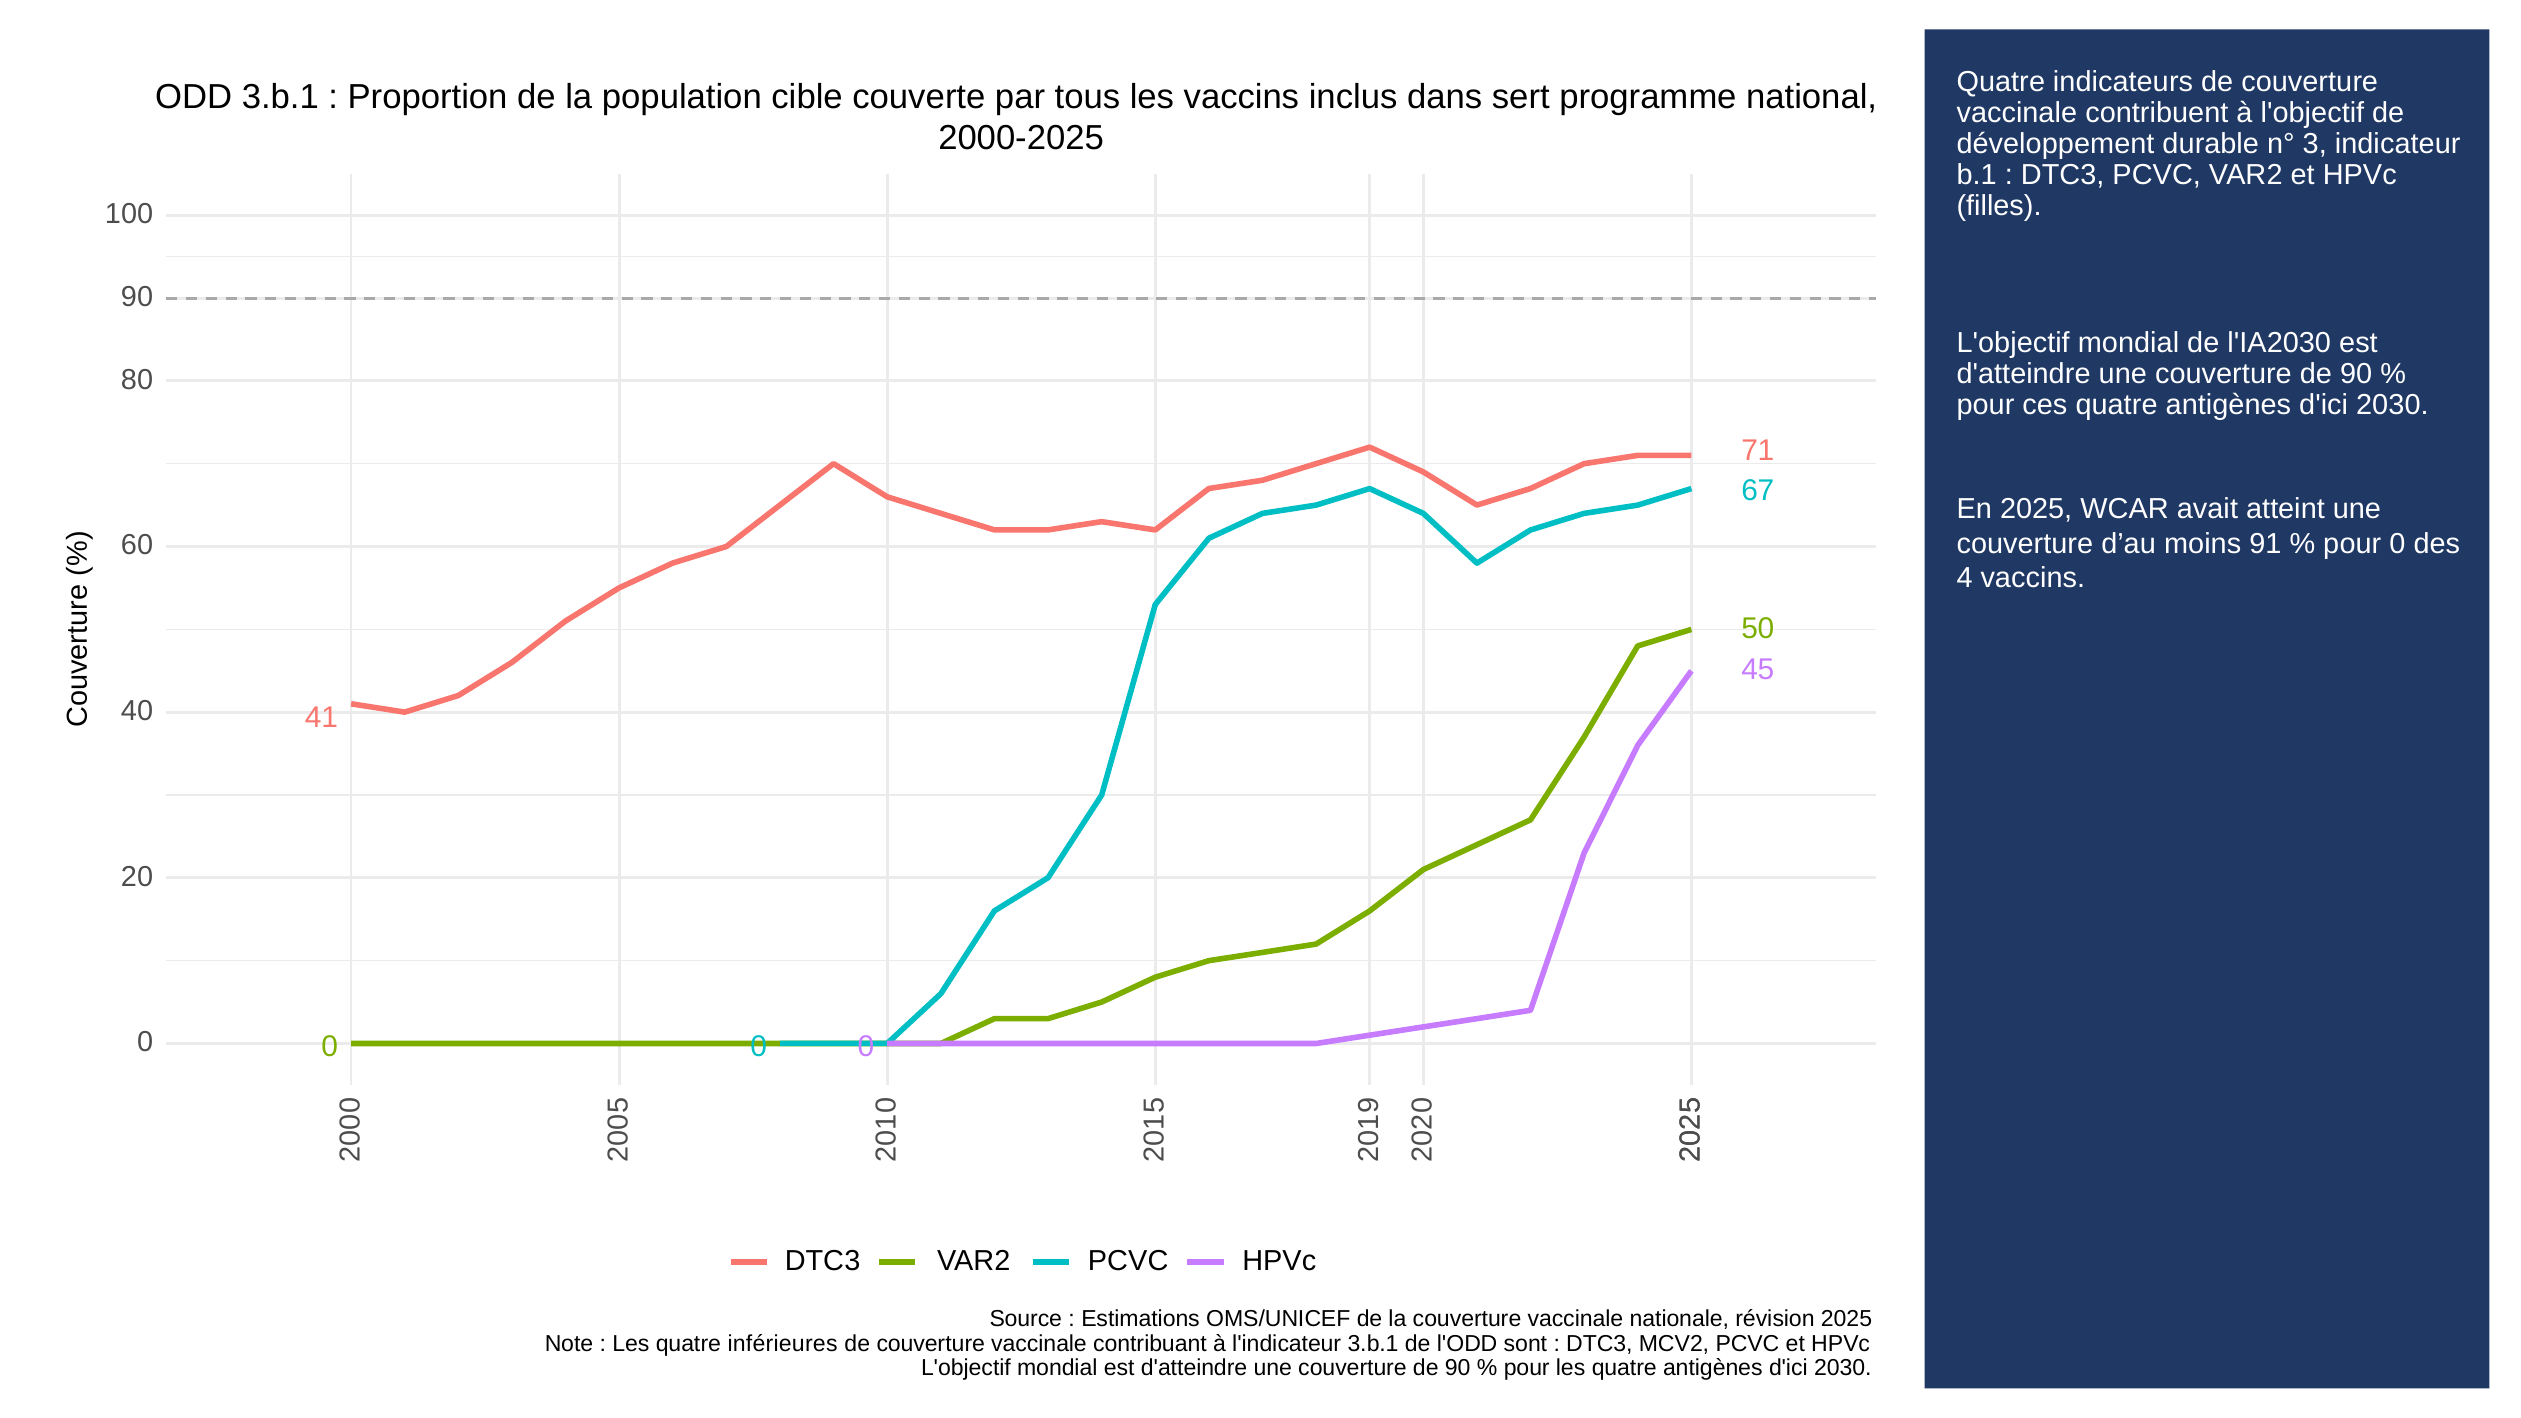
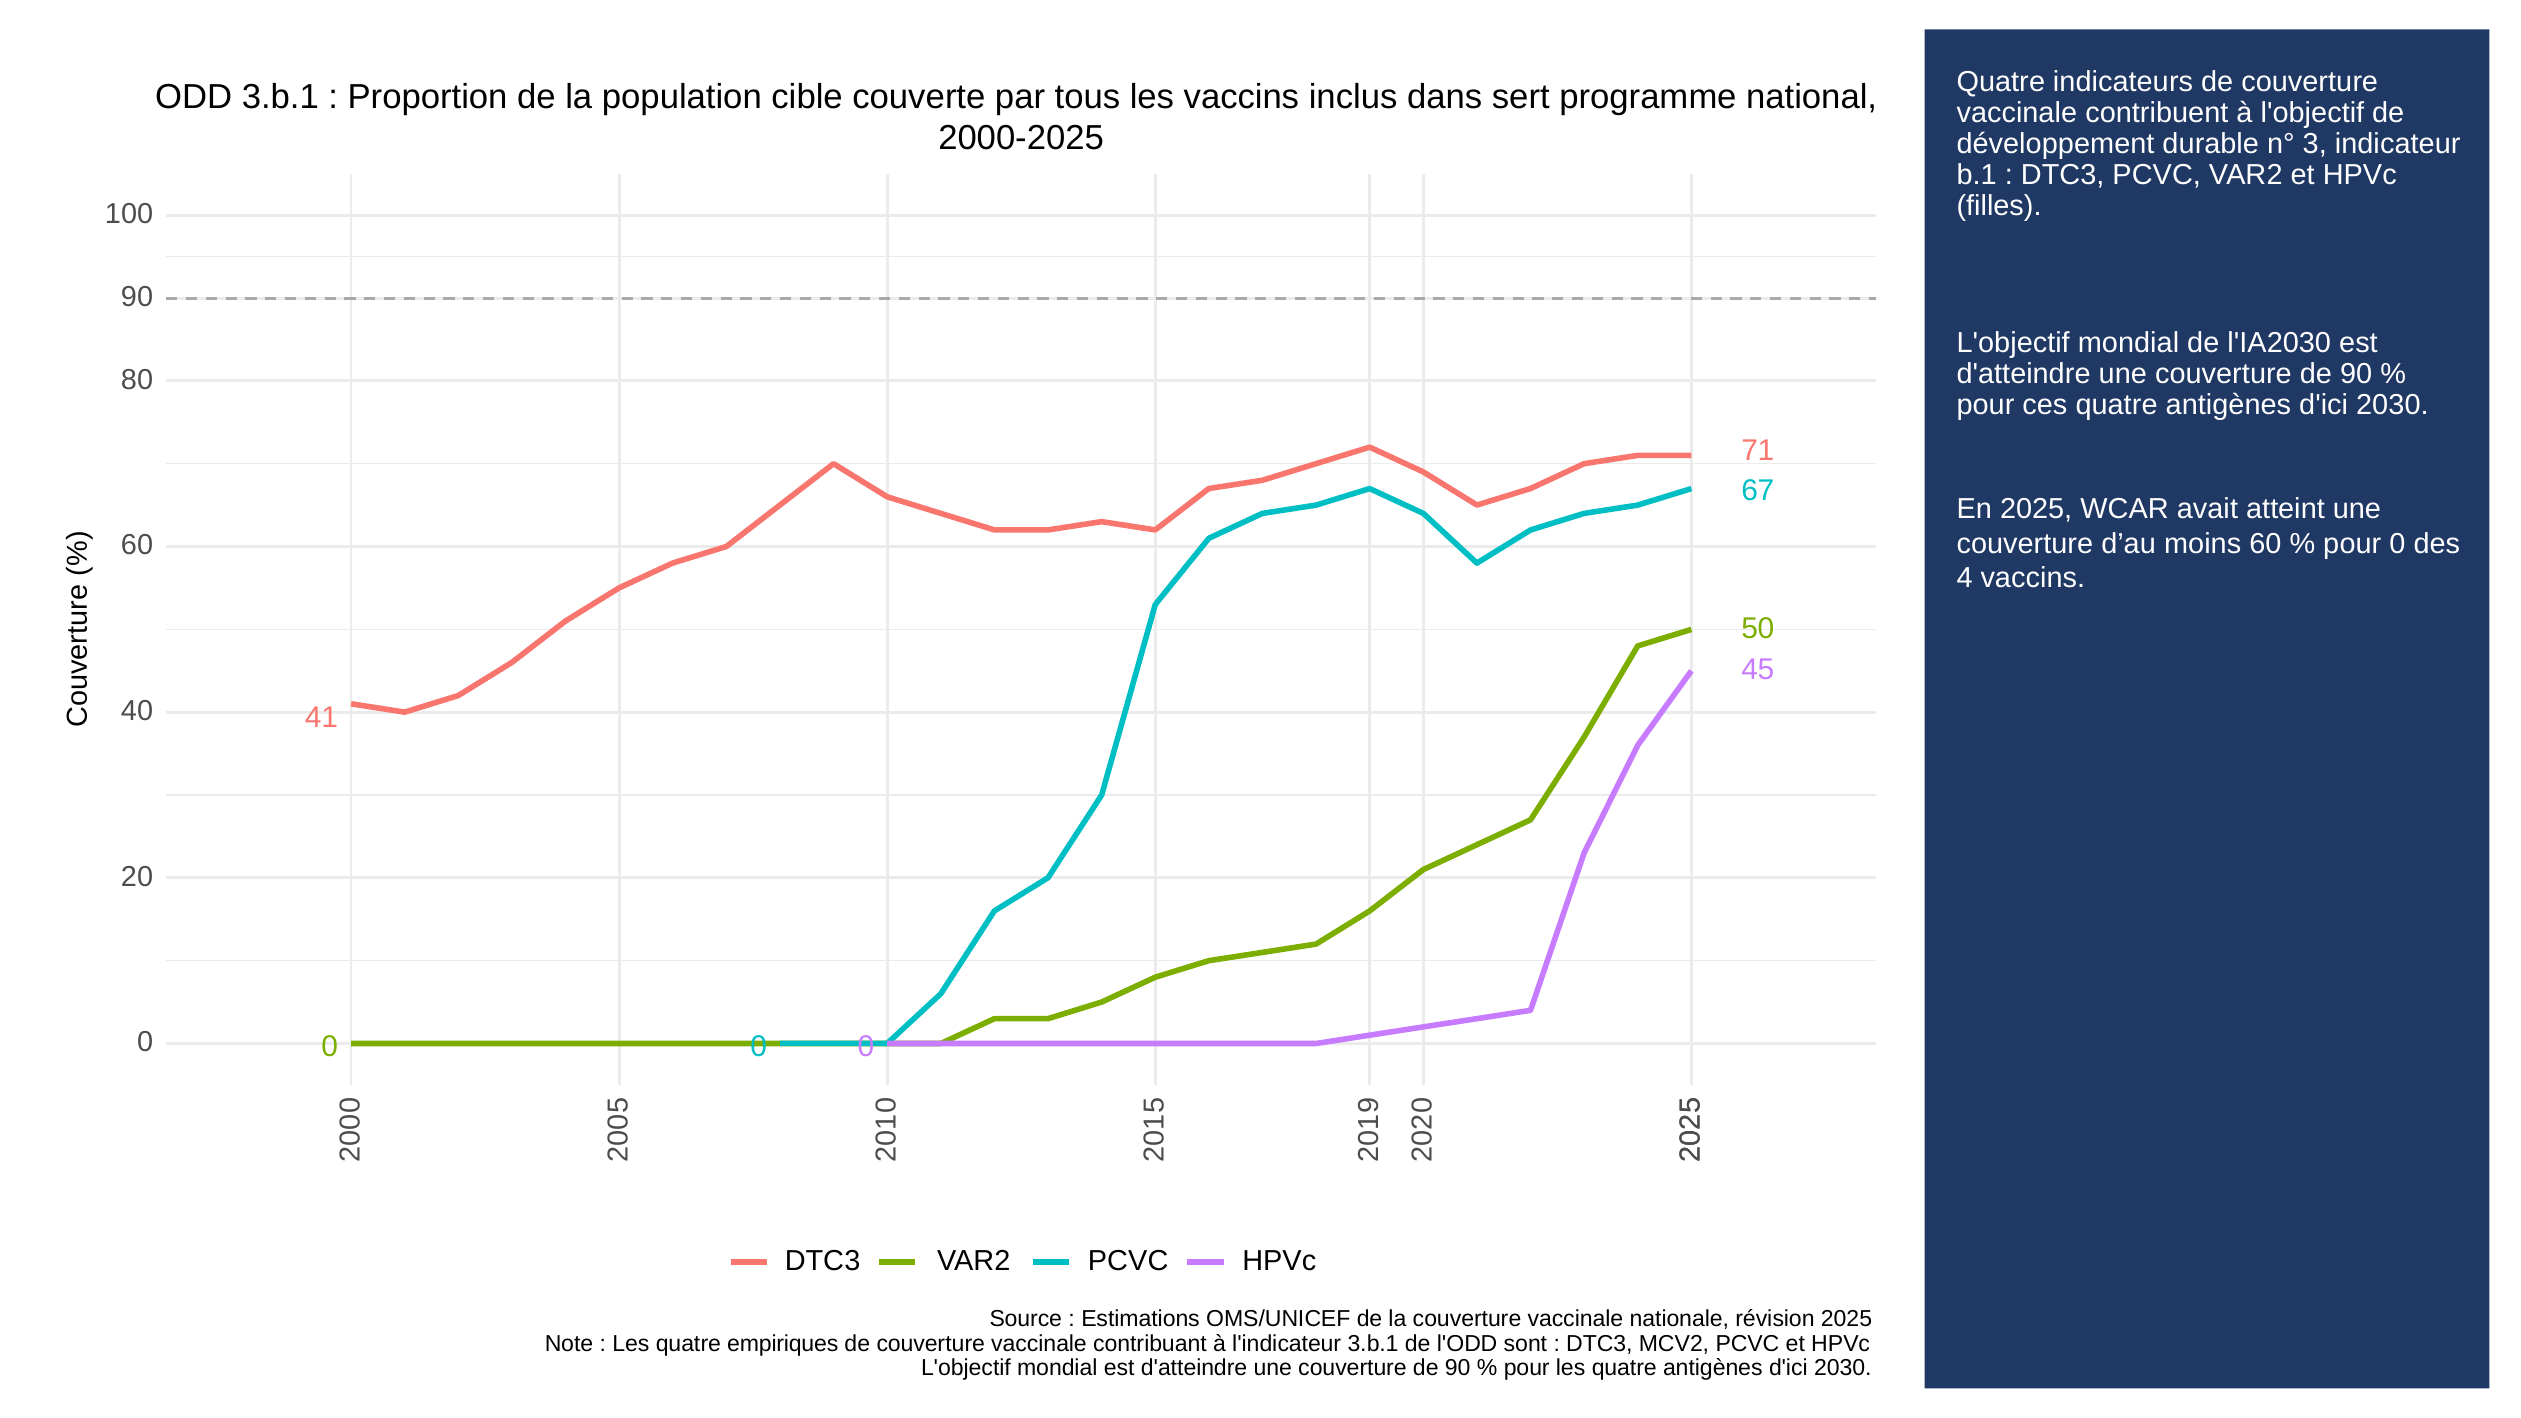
moins 91: 91 -> 60
inférieures: inférieures -> empiriques
